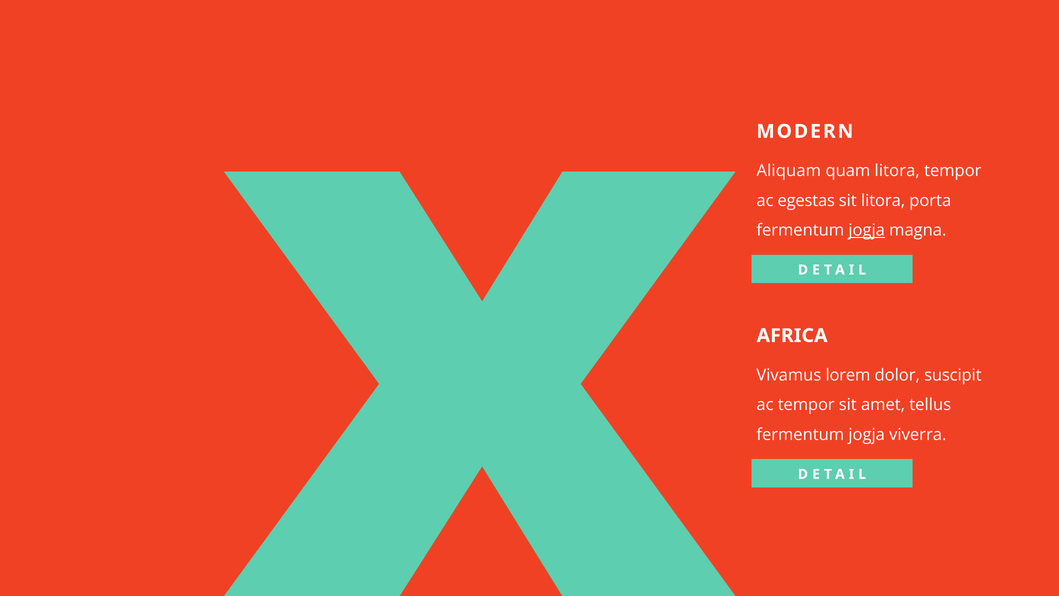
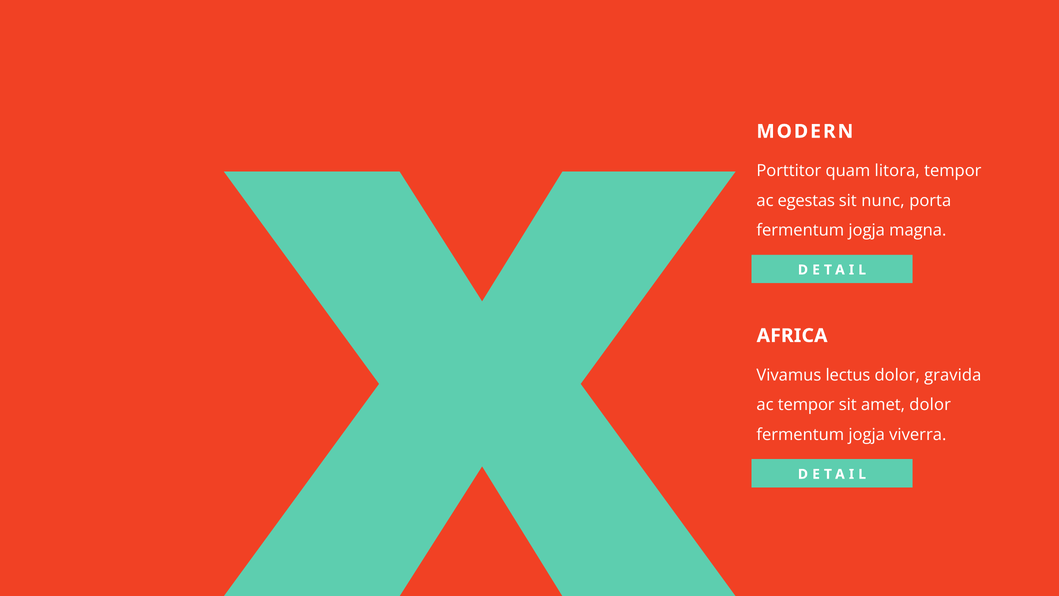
Aliquam: Aliquam -> Porttitor
sit litora: litora -> nunc
jogja at (867, 230) underline: present -> none
lorem: lorem -> lectus
suscipit: suscipit -> gravida
amet tellus: tellus -> dolor
